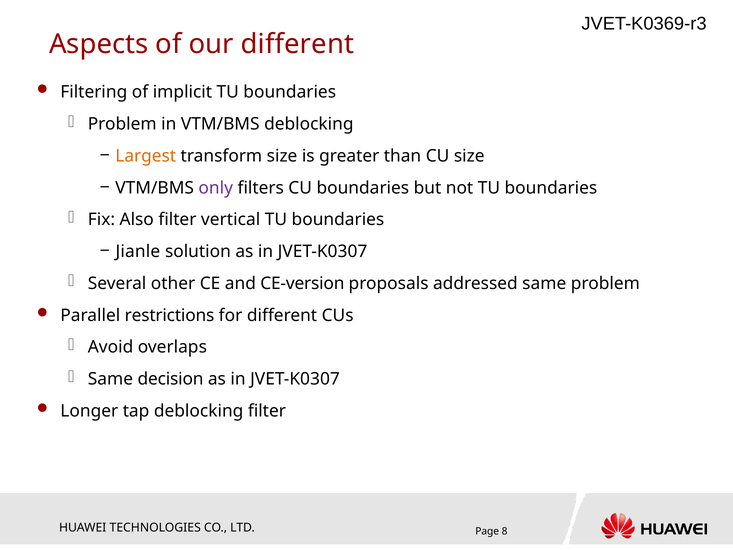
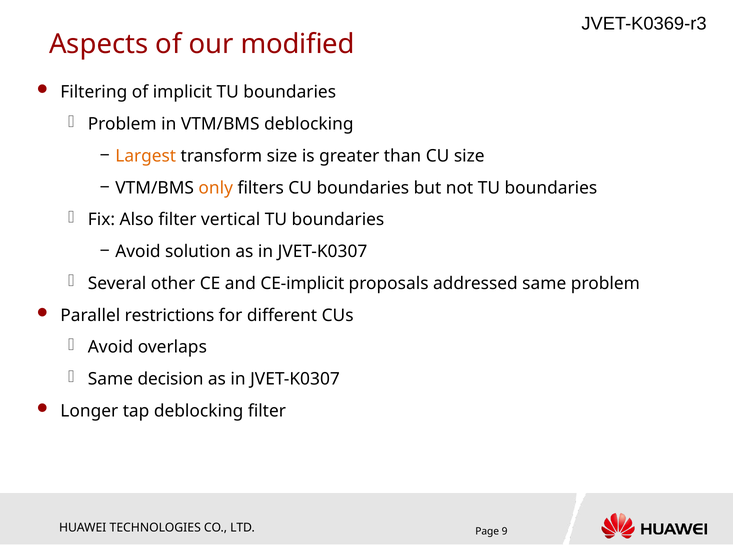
our different: different -> modified
only colour: purple -> orange
Jianle at (138, 251): Jianle -> Avoid
CE-version: CE-version -> CE-implicit
8: 8 -> 9
